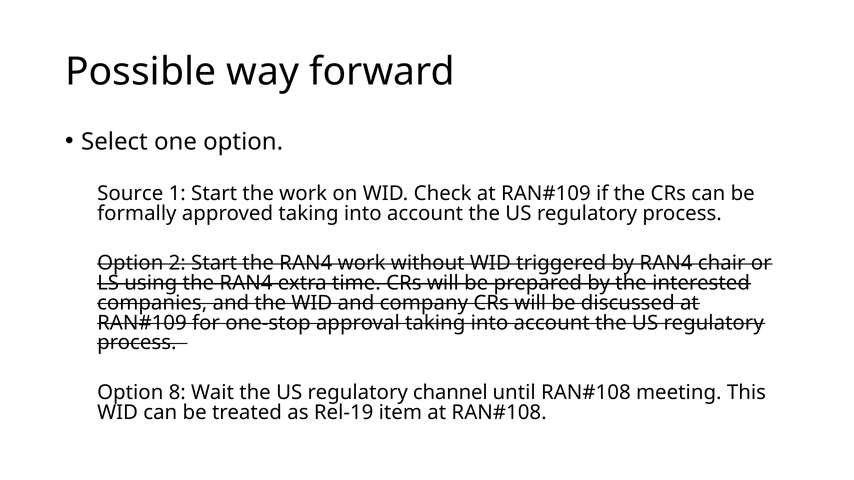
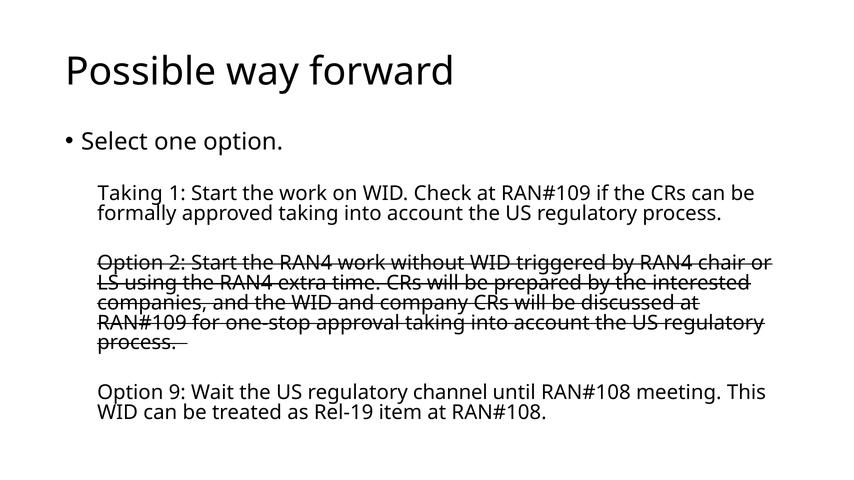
Source at (130, 194): Source -> Taking
8: 8 -> 9
